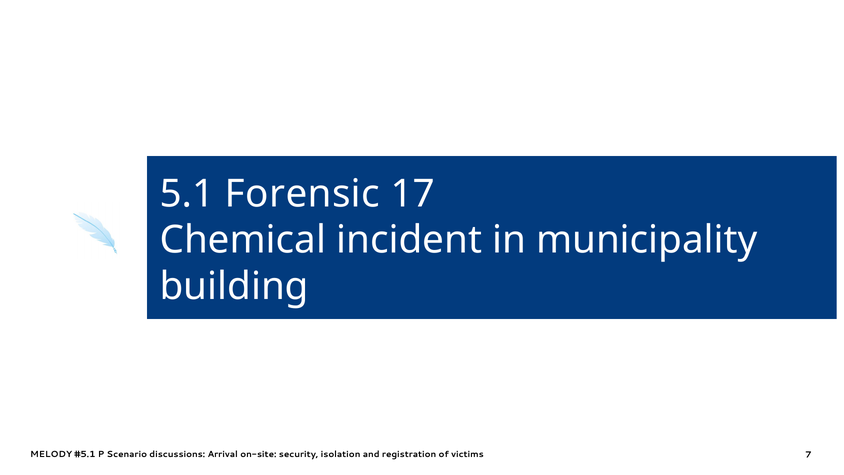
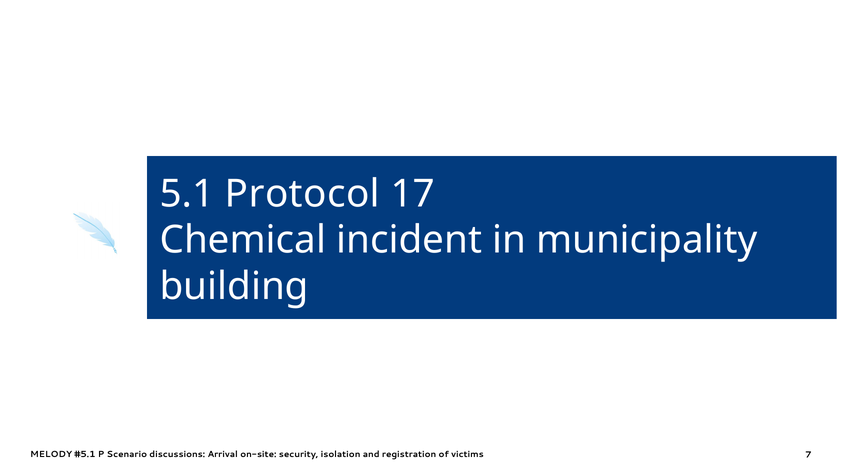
Forensic: Forensic -> Protocol
